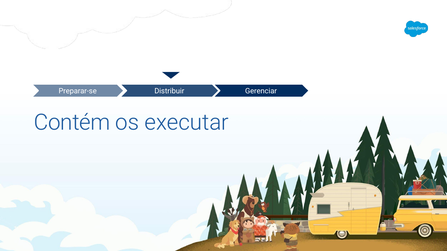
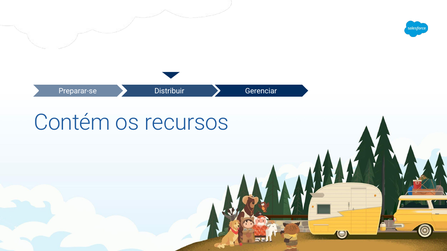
executar: executar -> recursos
